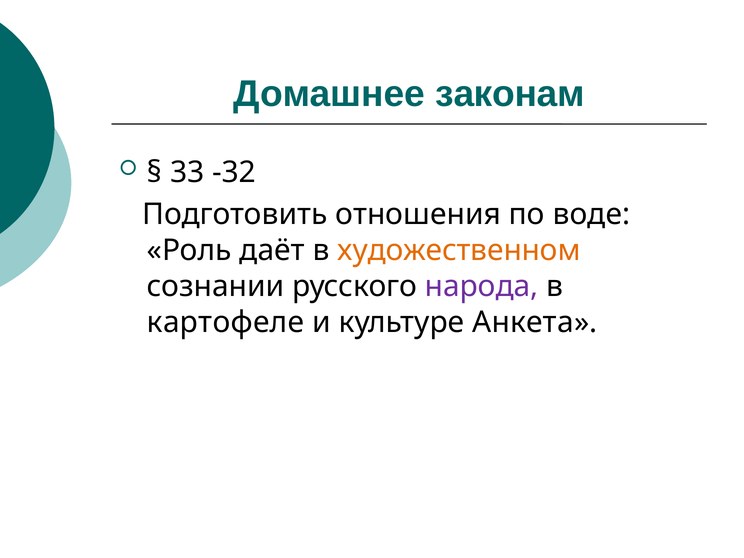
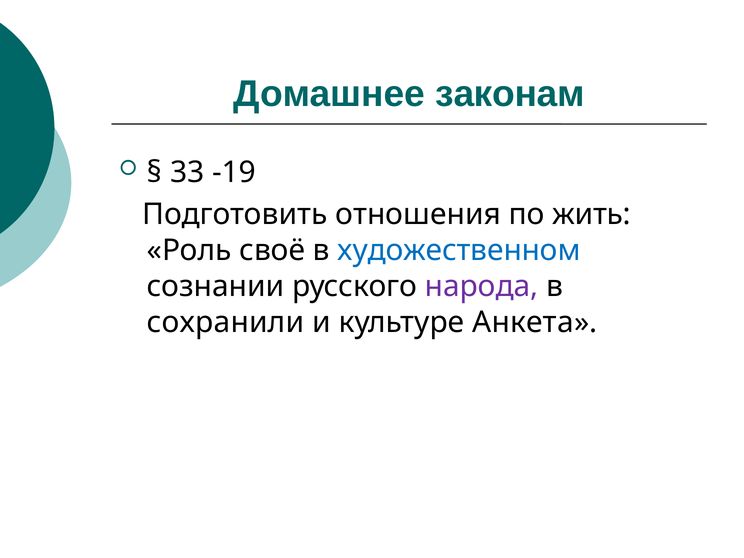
-32: -32 -> -19
воде: воде -> жить
даёт: даёт -> своё
художественном colour: orange -> blue
картофеле: картофеле -> сохранили
